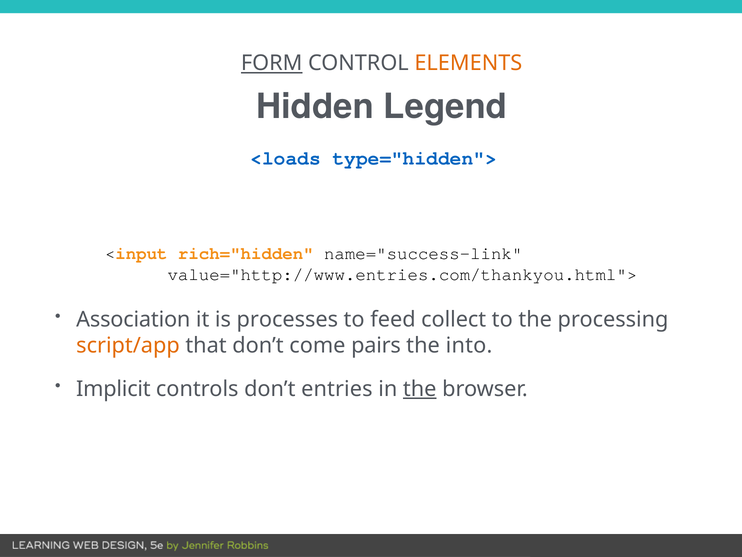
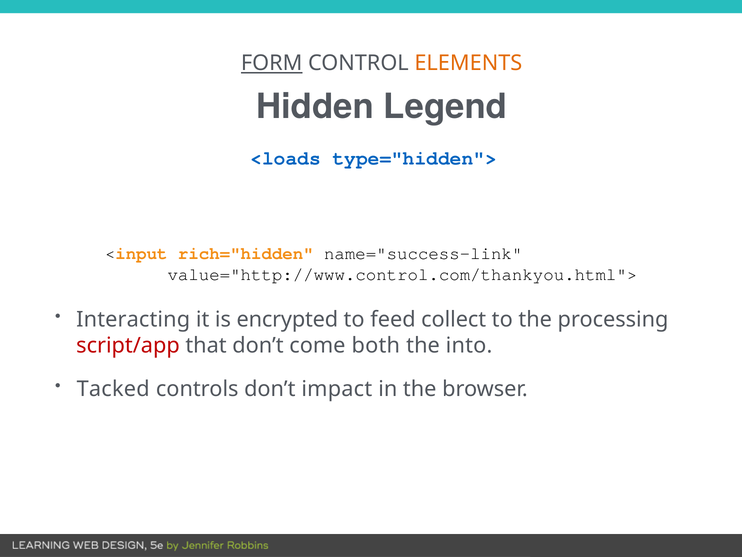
value="http://www.entries.com/thankyou.html">: value="http://www.entries.com/thankyou.html"> -> value="http://www.control.com/thankyou.html">
Association: Association -> Interacting
processes: processes -> encrypted
script/app colour: orange -> red
pairs: pairs -> both
Implicit: Implicit -> Tacked
entries: entries -> impact
the at (420, 389) underline: present -> none
